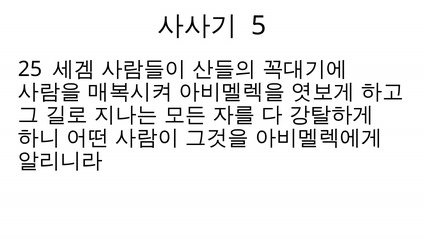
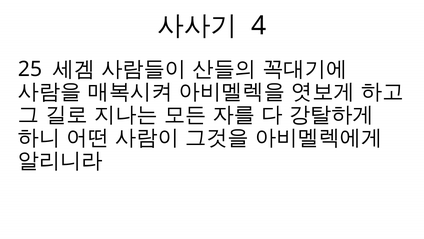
5: 5 -> 4
